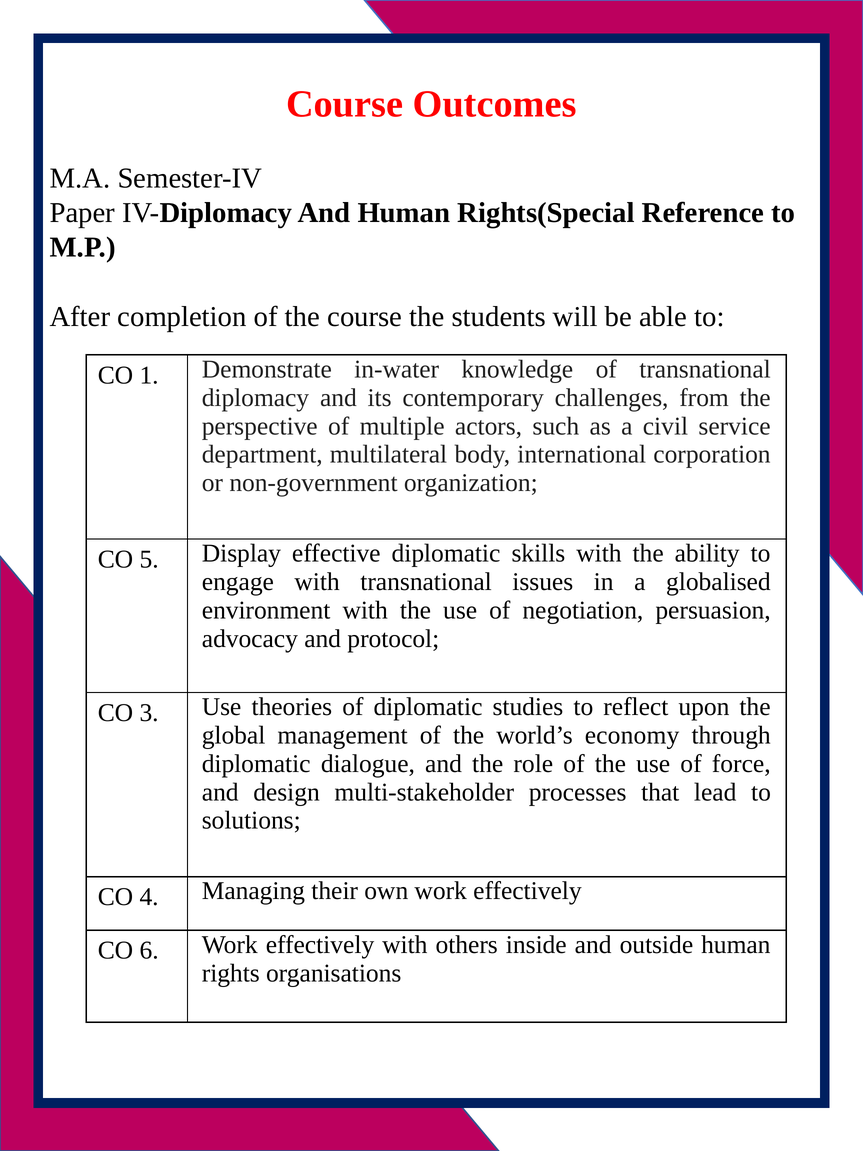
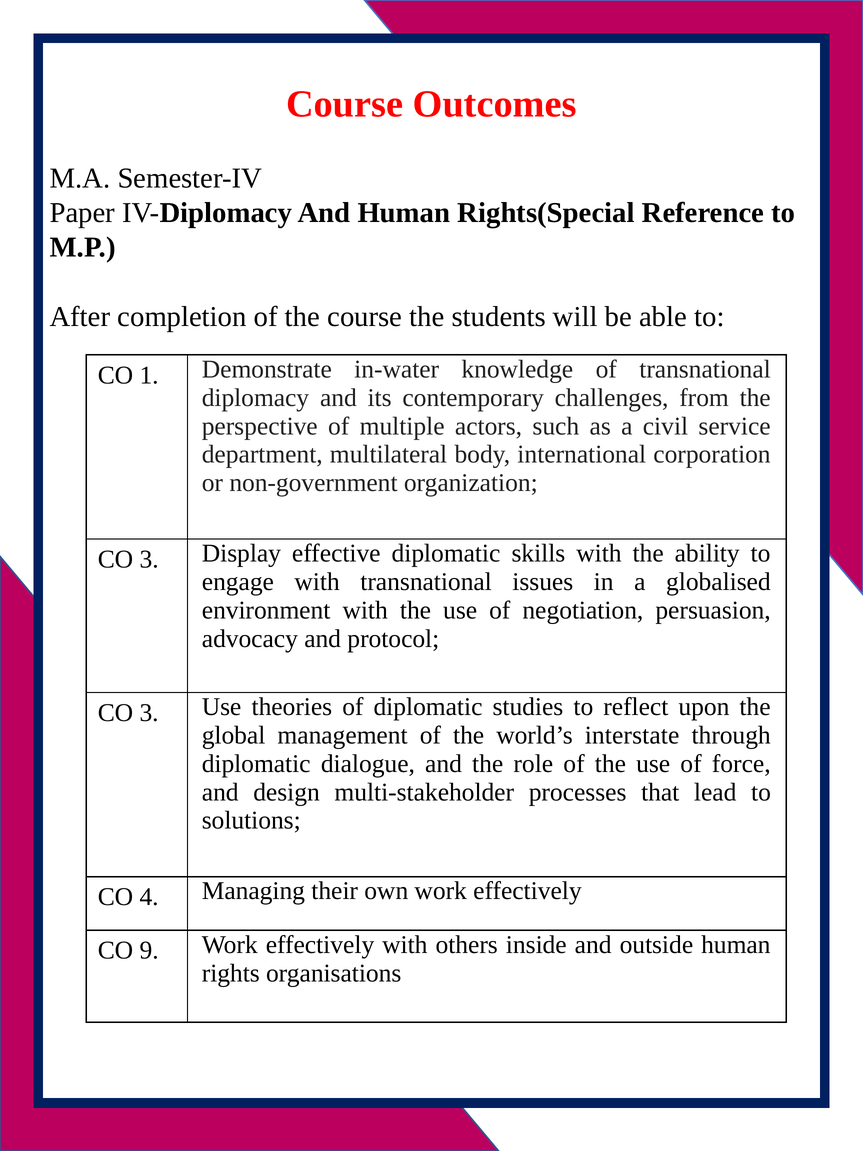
5 at (149, 559): 5 -> 3
economy: economy -> interstate
6: 6 -> 9
